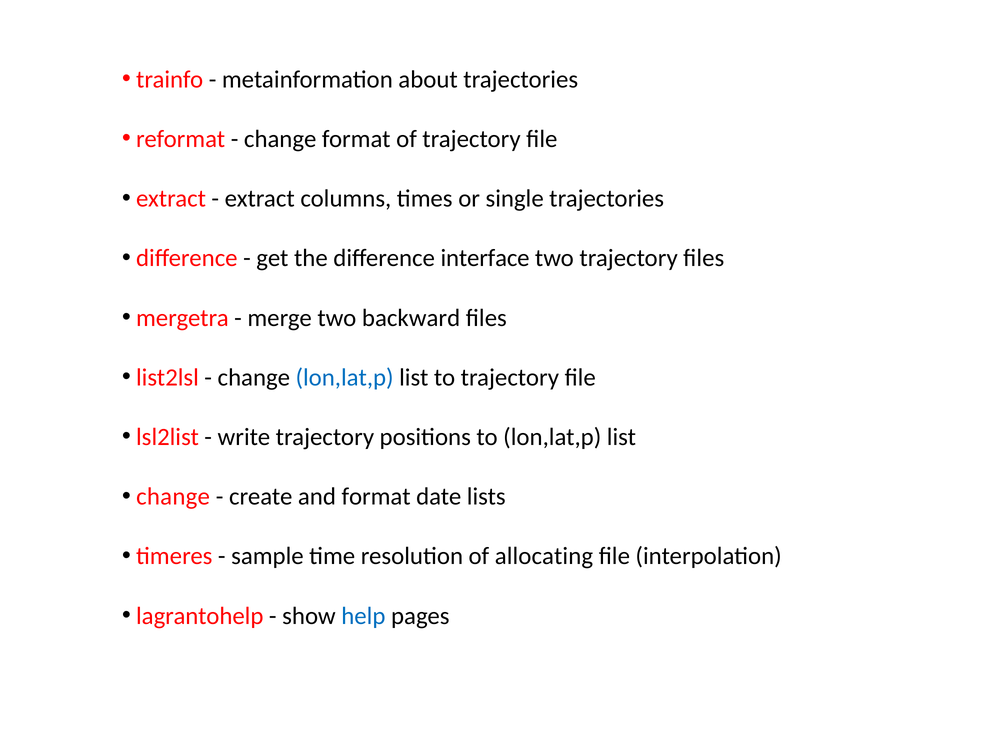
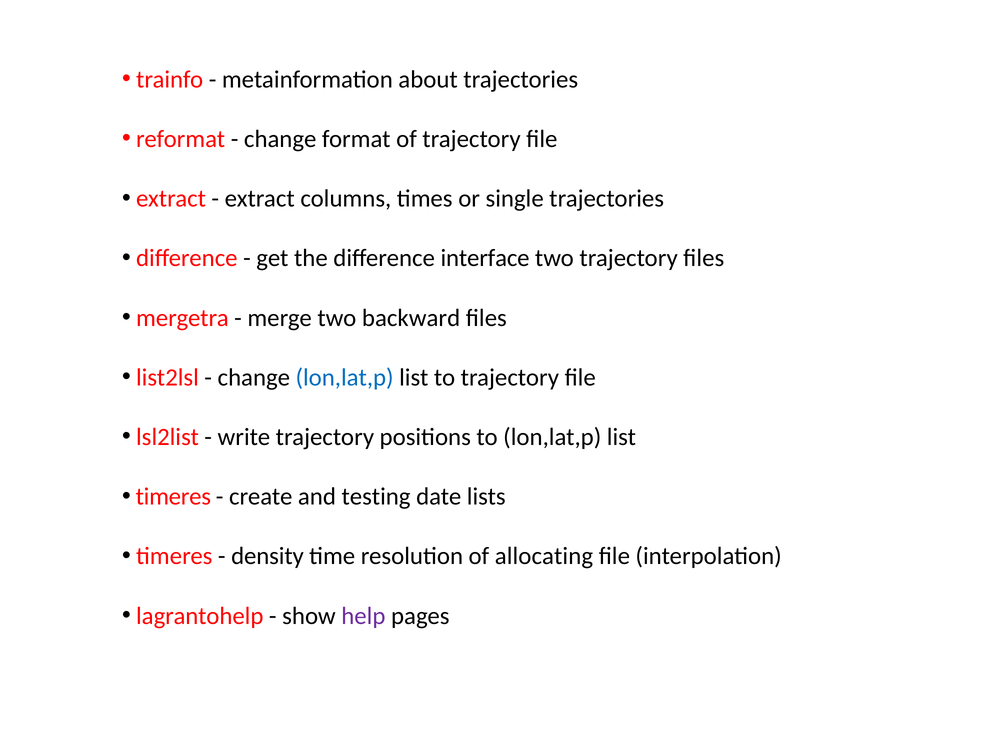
change at (173, 497): change -> timeres
and format: format -> testing
sample: sample -> density
help colour: blue -> purple
